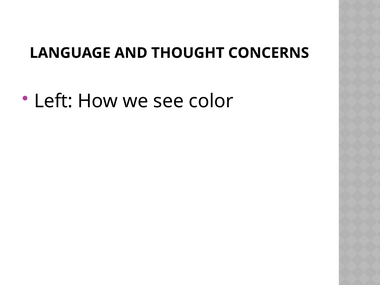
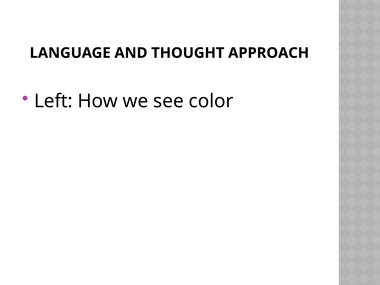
CONCERNS: CONCERNS -> APPROACH
